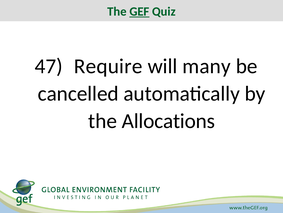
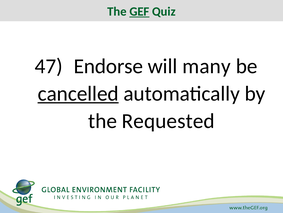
Require: Require -> Endorse
cancelled underline: none -> present
Allocations: Allocations -> Requested
